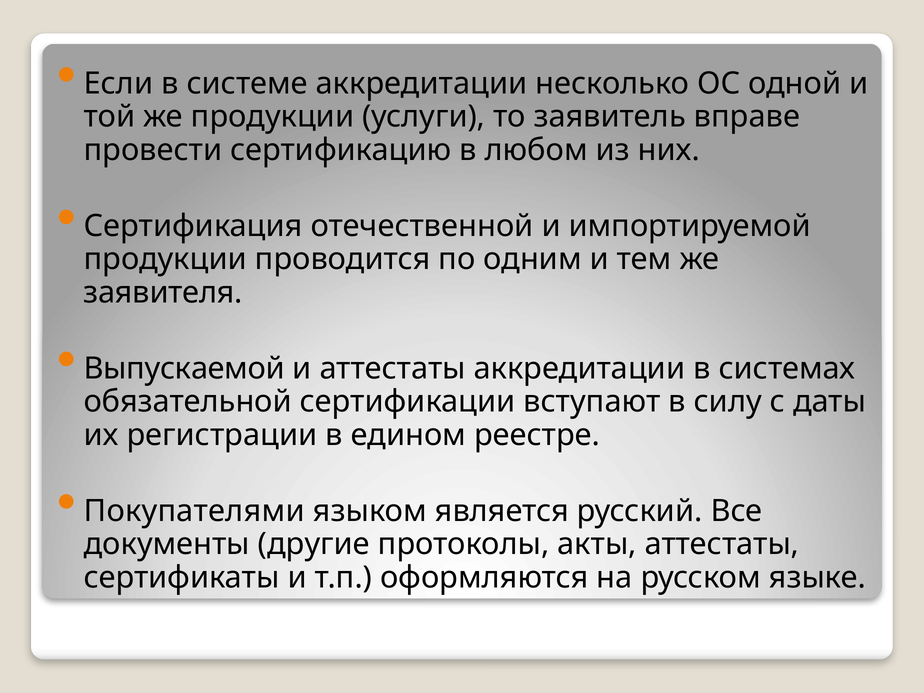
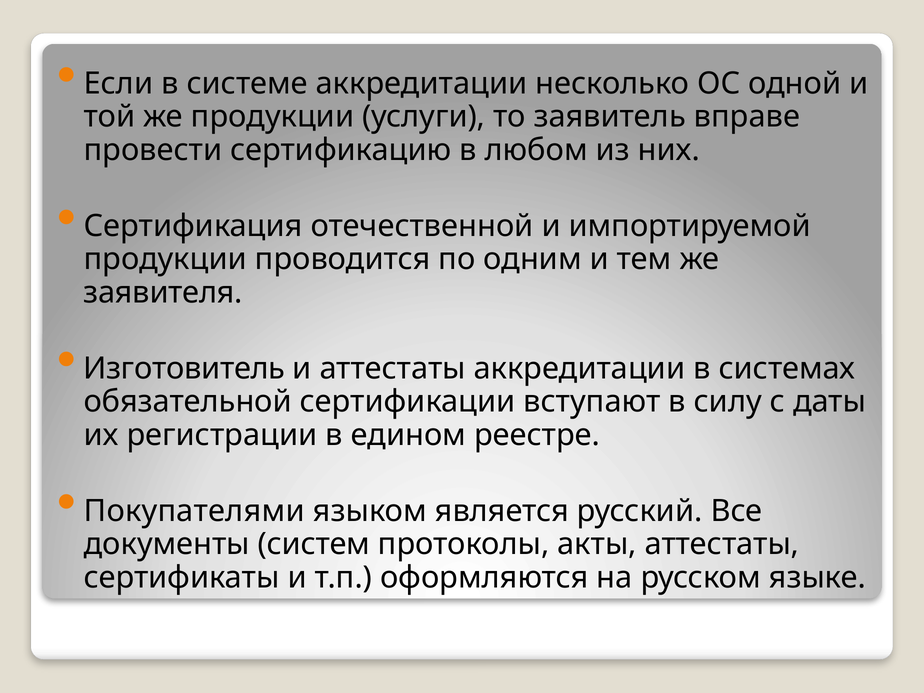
Выпускаемой: Выпускаемой -> Изготовитель
другие: другие -> систем
